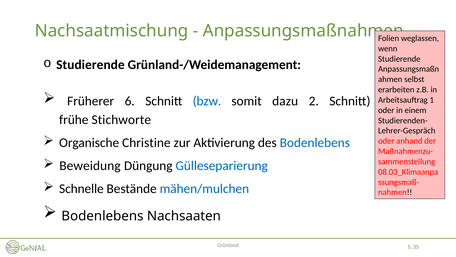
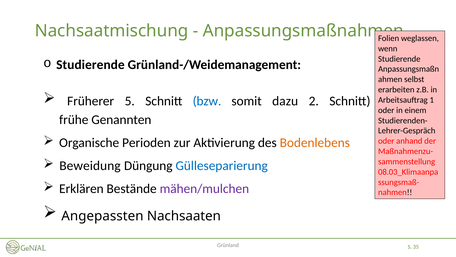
6: 6 -> 5
Stichworte: Stichworte -> Genannten
Christine: Christine -> Perioden
Bodenlebens at (315, 143) colour: blue -> orange
Schnelle: Schnelle -> Erklären
mähen/mulchen colour: blue -> purple
Bodenlebens at (102, 216): Bodenlebens -> Angepassten
